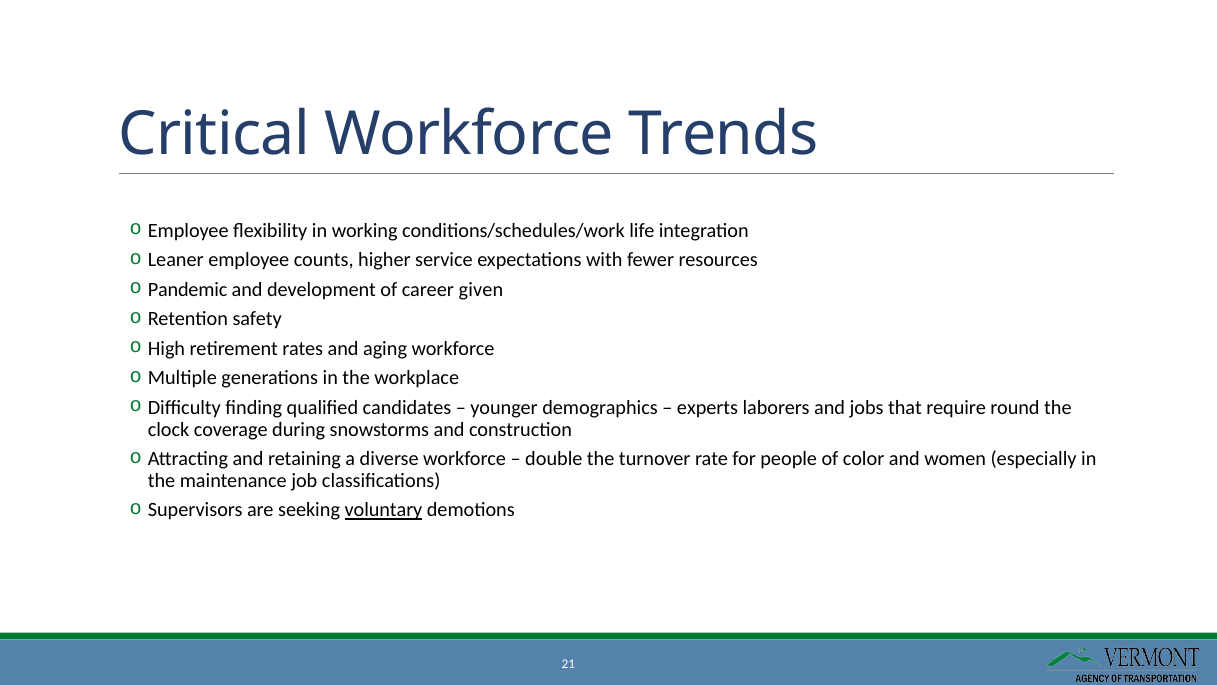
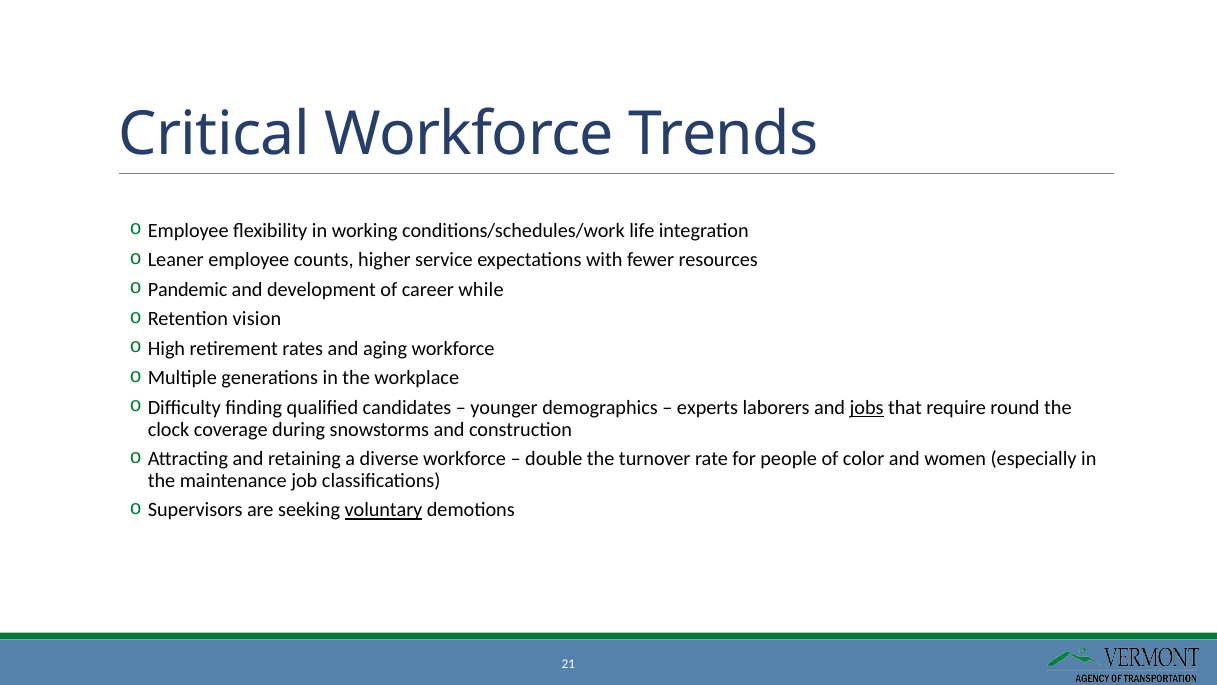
given: given -> while
safety: safety -> vision
jobs underline: none -> present
